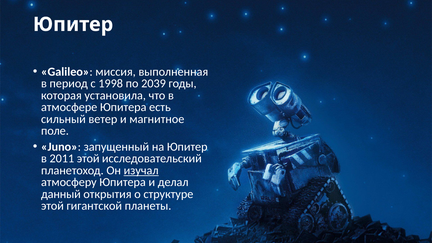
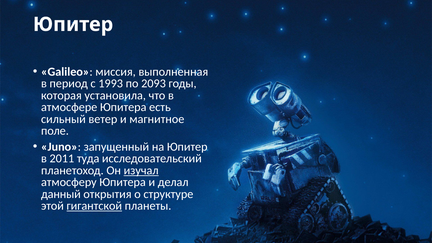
1998: 1998 -> 1993
2039: 2039 -> 2093
2011 этой: этой -> туда
гигантской underline: none -> present
